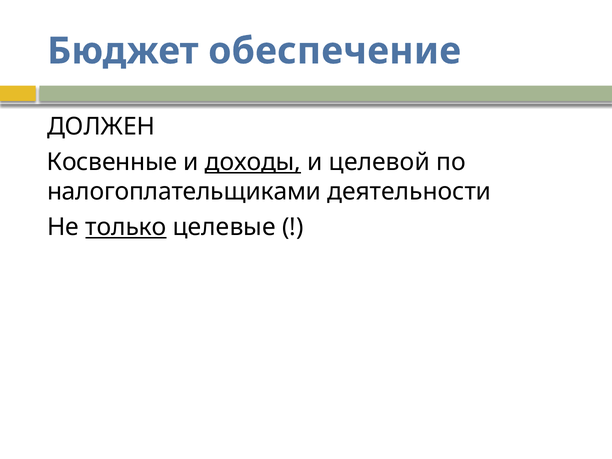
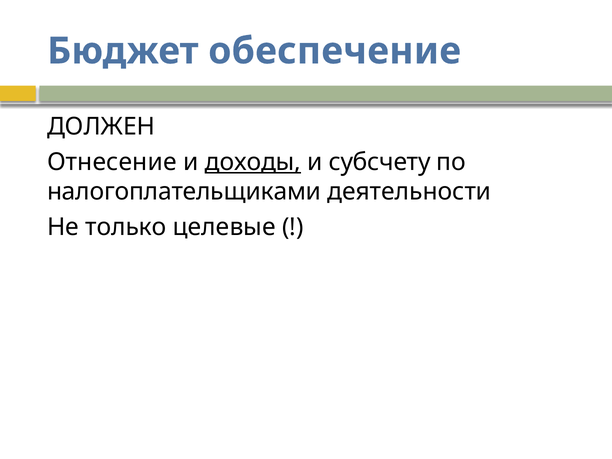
Косвенные: Косвенные -> Отнесение
целевой: целевой -> субсчету
только underline: present -> none
